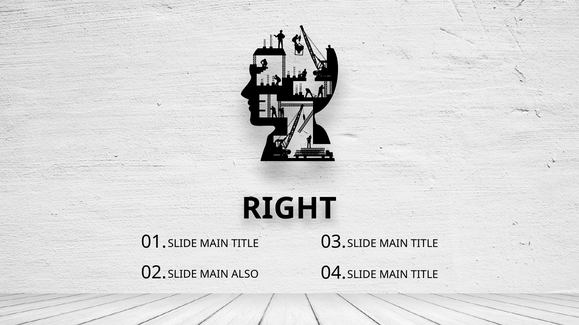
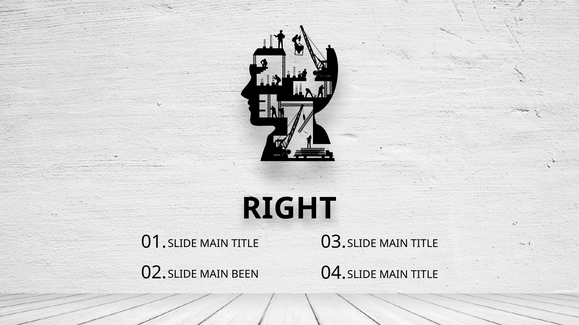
ALSO: ALSO -> BEEN
